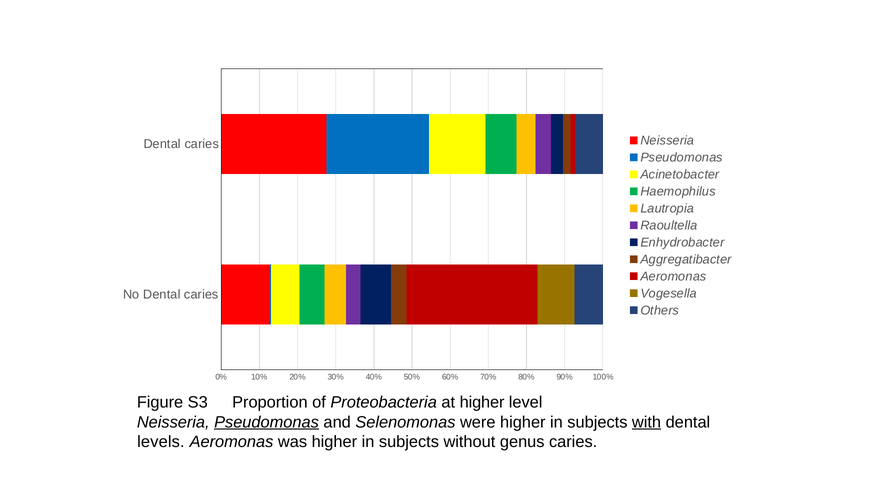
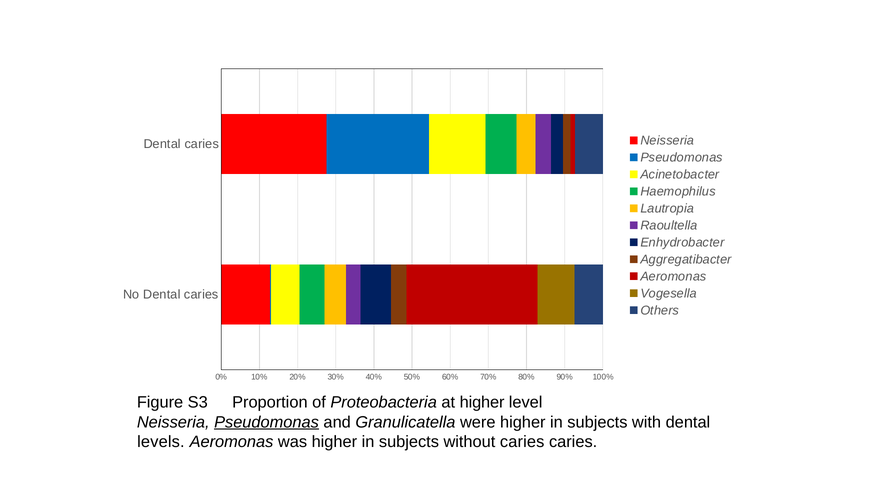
Selenomonas: Selenomonas -> Granulicatella
with underline: present -> none
without genus: genus -> caries
